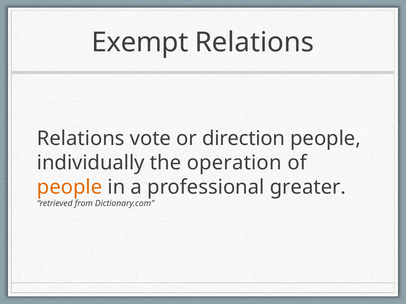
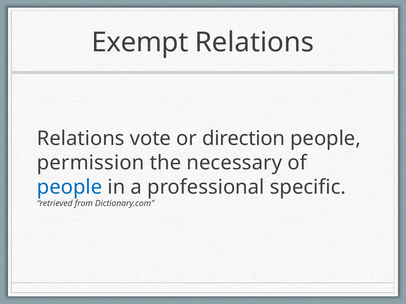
individually: individually -> permission
operation: operation -> necessary
people at (70, 187) colour: orange -> blue
greater: greater -> specific
